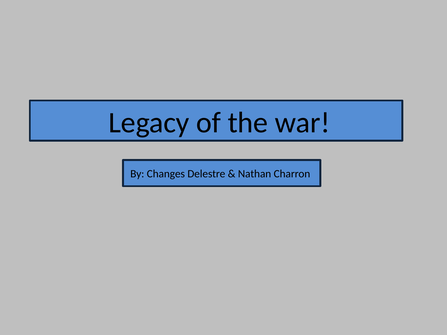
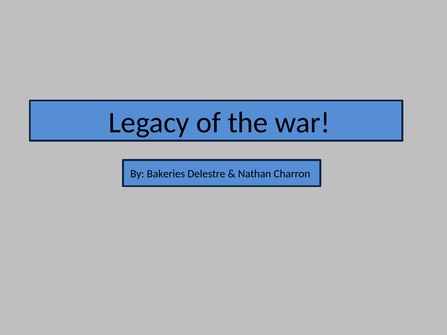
Changes: Changes -> Bakeries
